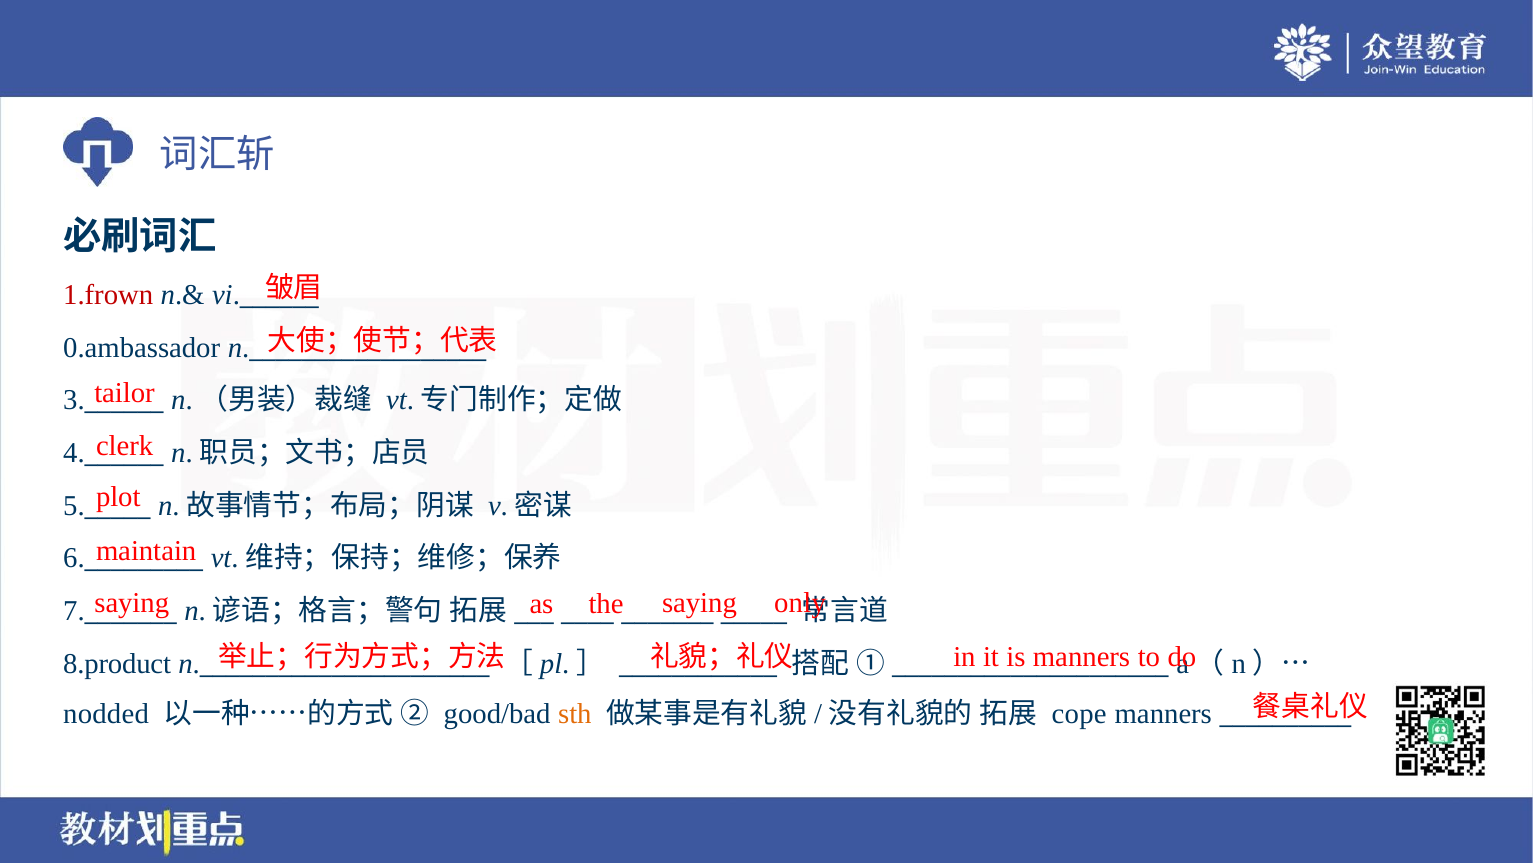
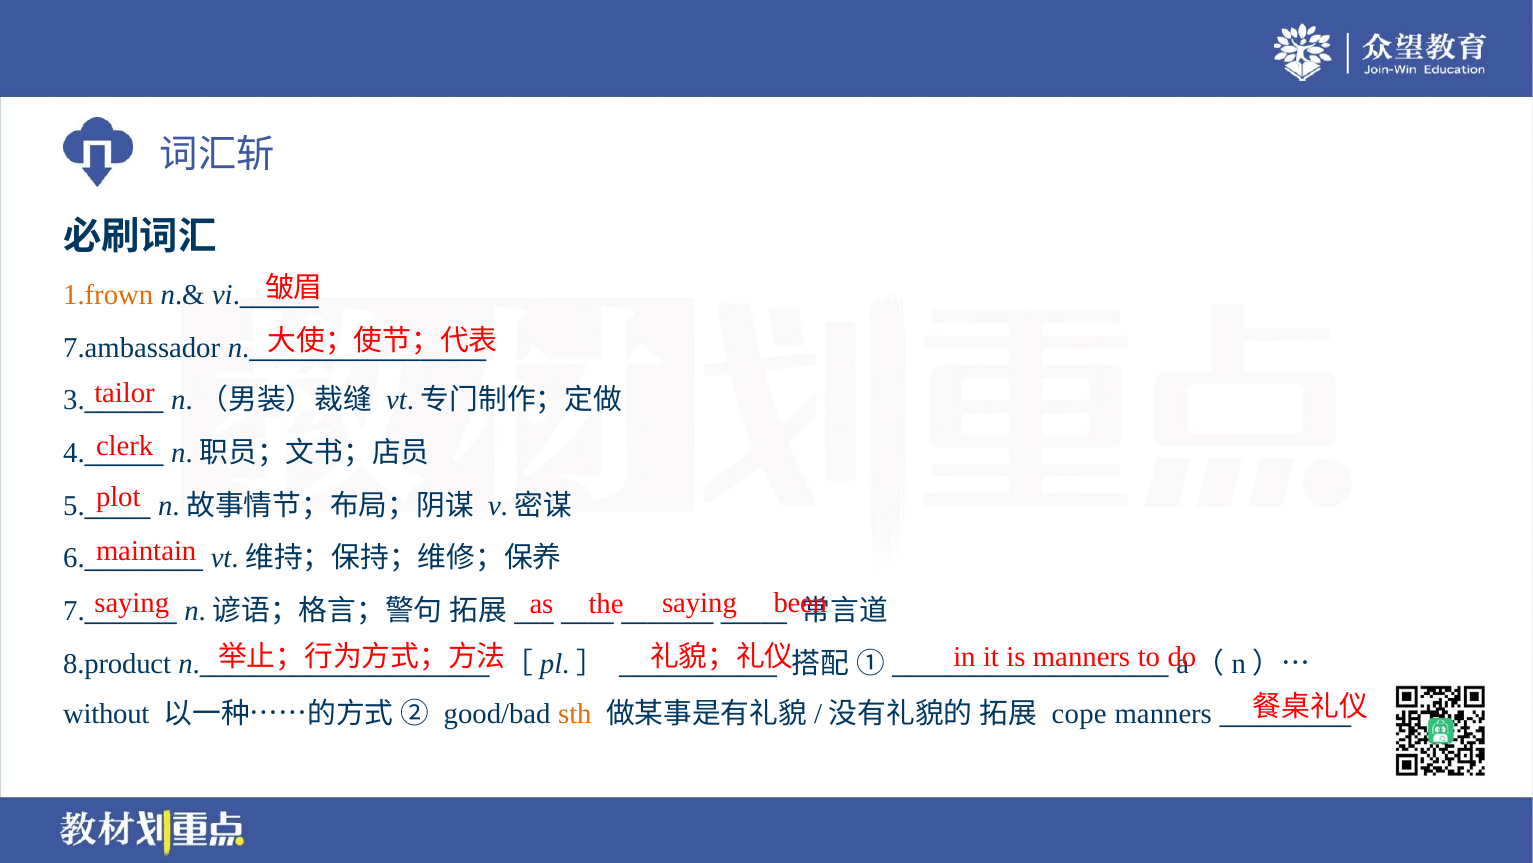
1.frown colour: red -> orange
0.ambassador: 0.ambassador -> 7.ambassador
only: only -> been
nodded: nodded -> without
